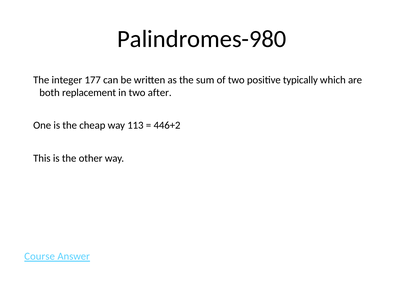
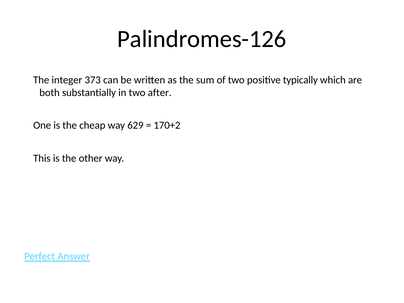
Palindromes-980: Palindromes-980 -> Palindromes-126
177: 177 -> 373
replacement: replacement -> substantially
113: 113 -> 629
446+2: 446+2 -> 170+2
Course: Course -> Perfect
